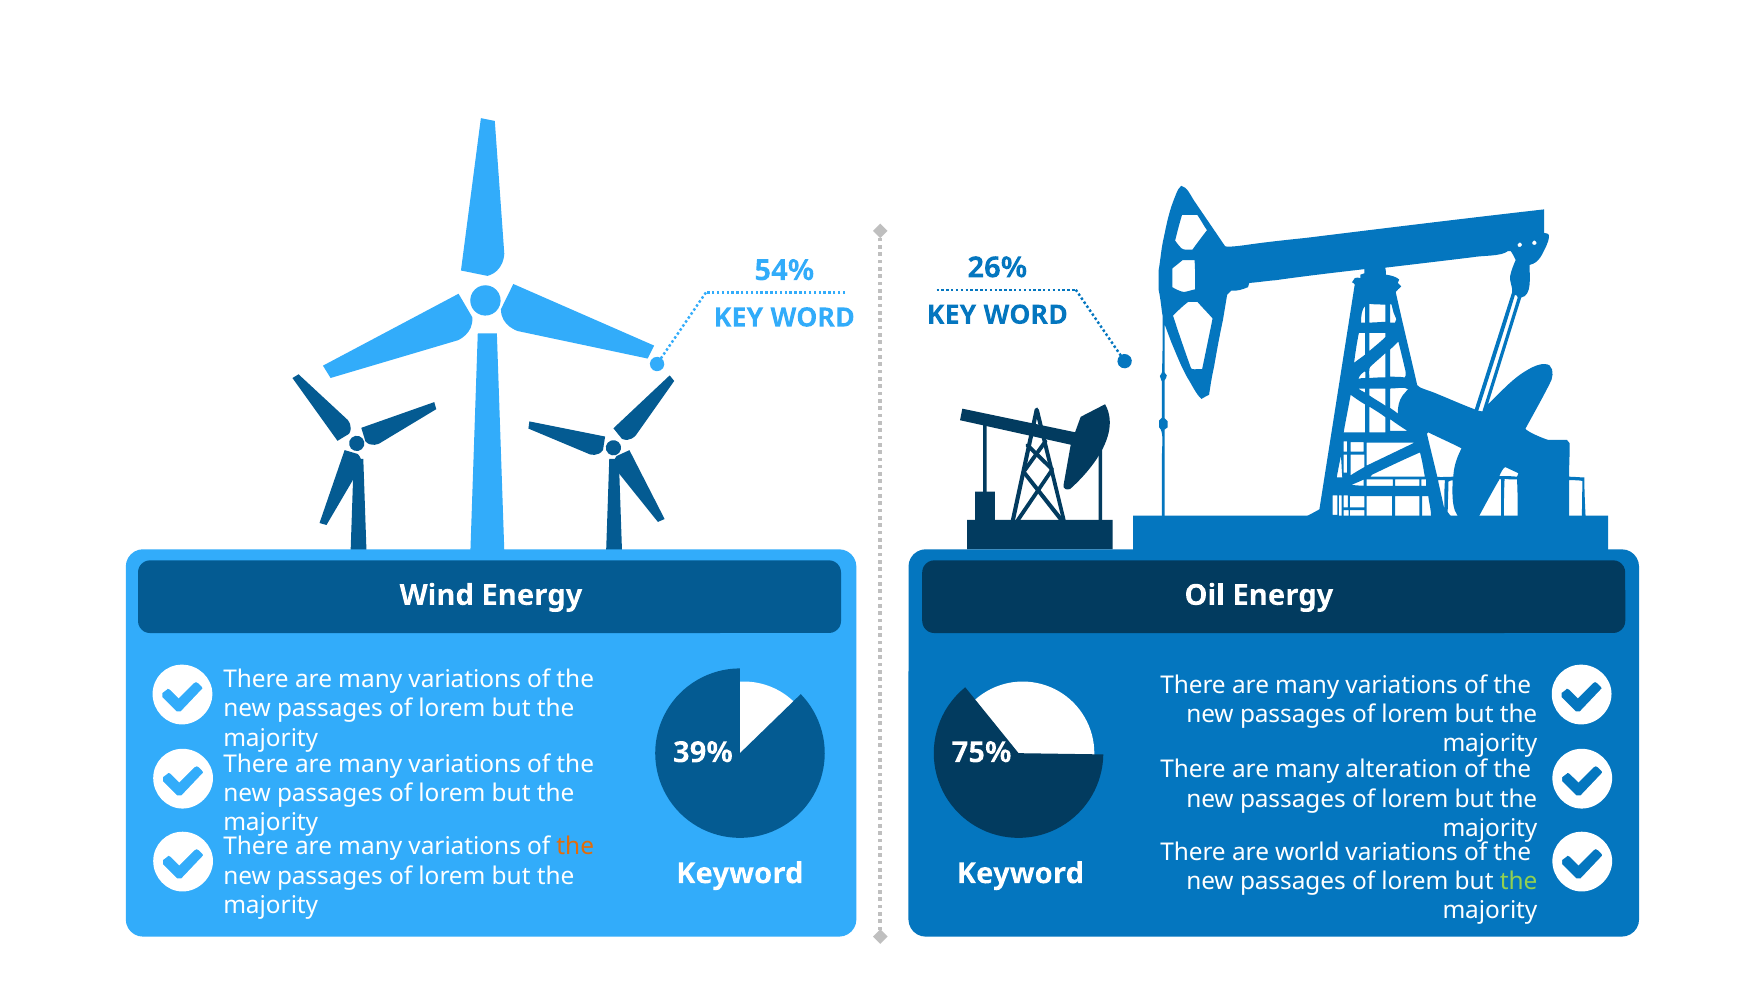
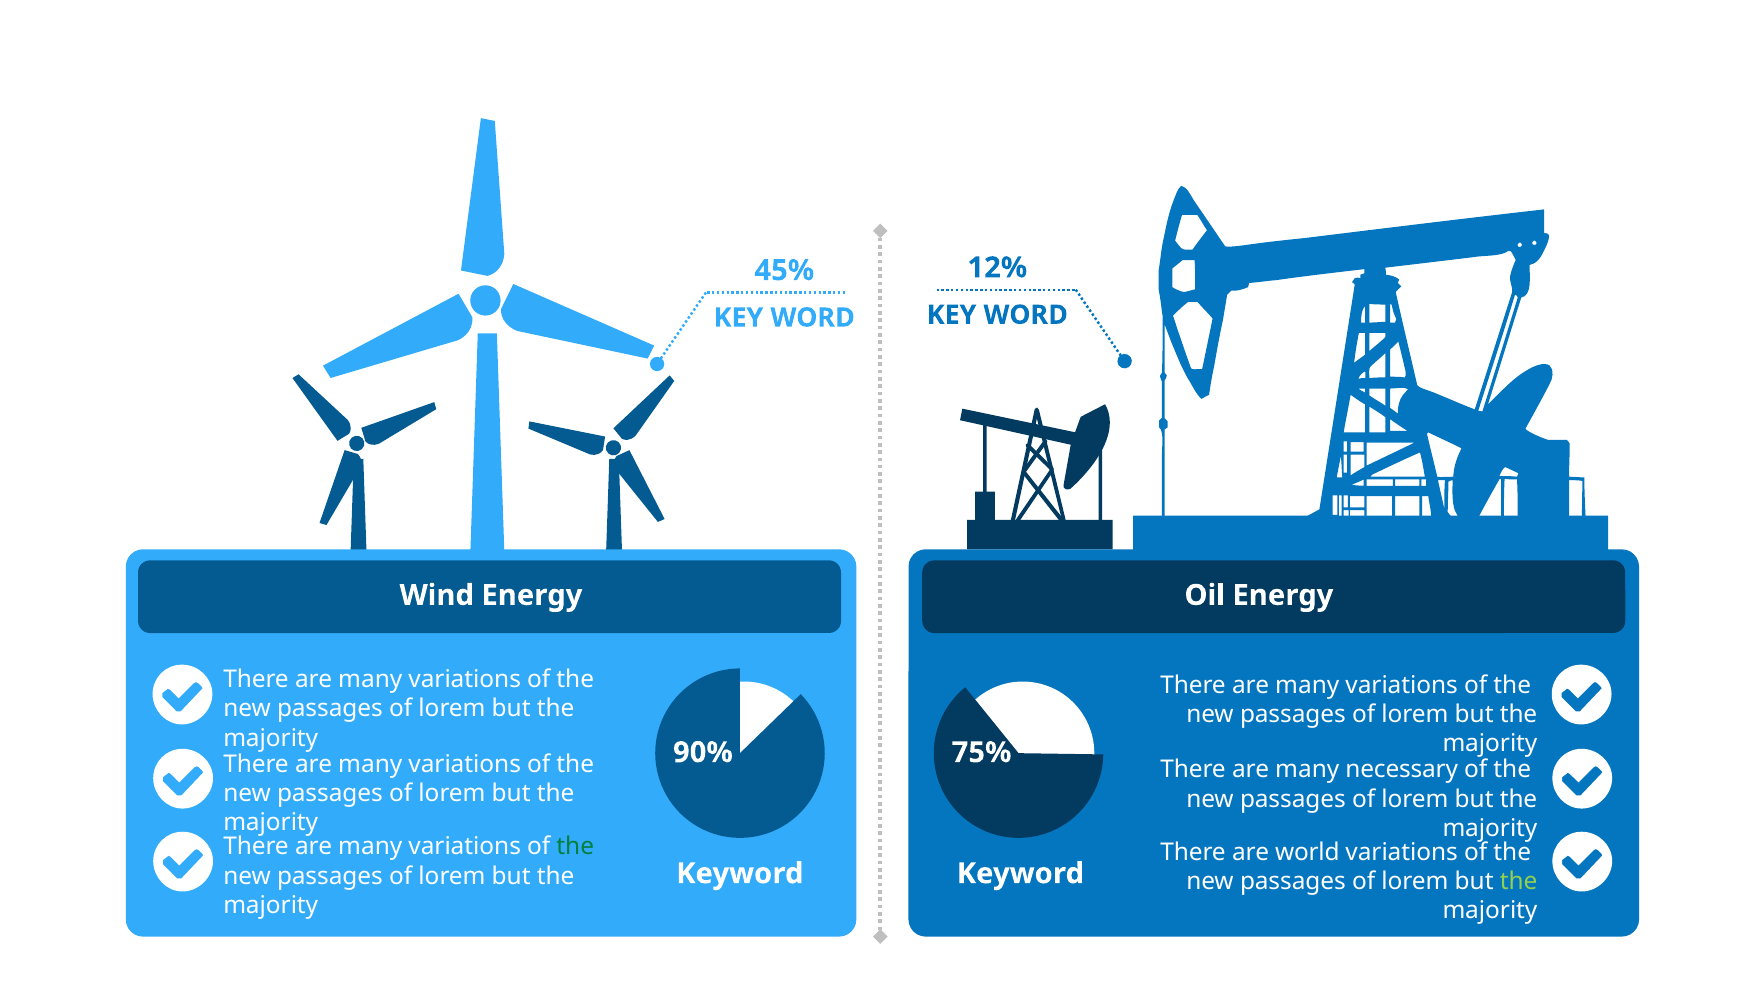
26%: 26% -> 12%
54%: 54% -> 45%
39%: 39% -> 90%
alteration: alteration -> necessary
the at (575, 847) colour: orange -> green
